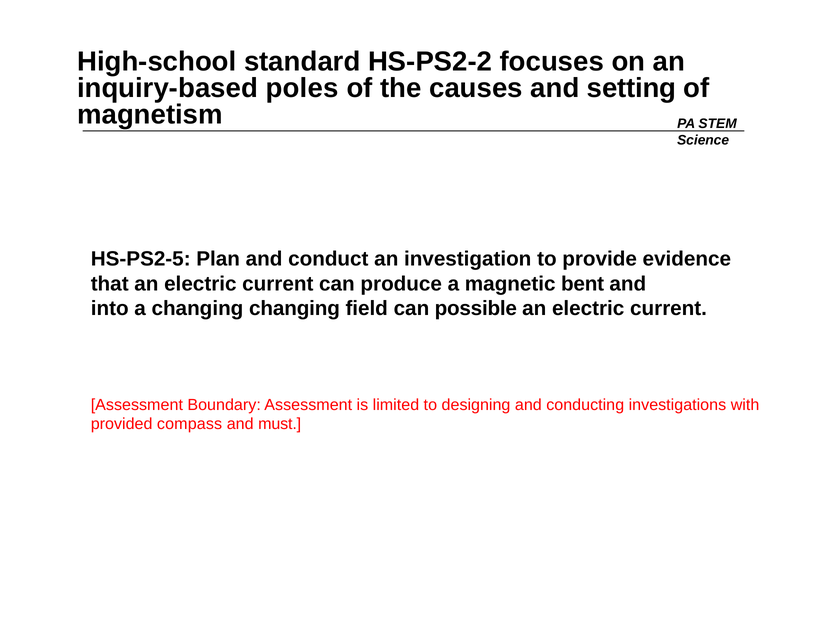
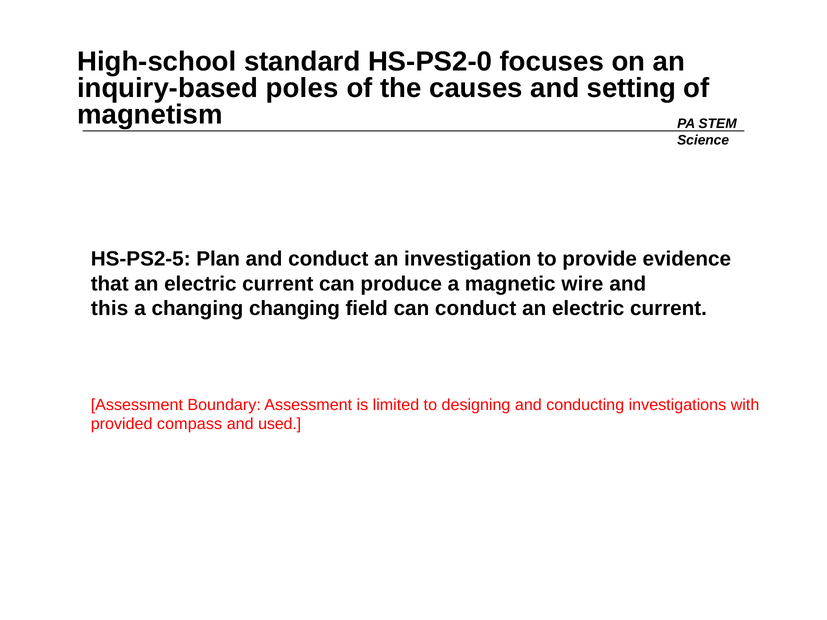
HS-PS2-2: HS-PS2-2 -> HS-PS2-0
bent: bent -> wire
into: into -> this
can possible: possible -> conduct
must: must -> used
